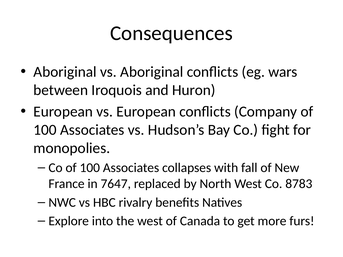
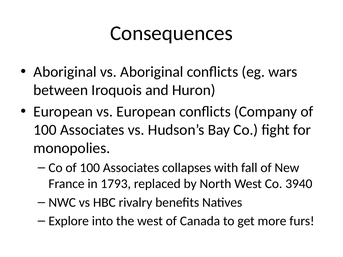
7647: 7647 -> 1793
8783: 8783 -> 3940
